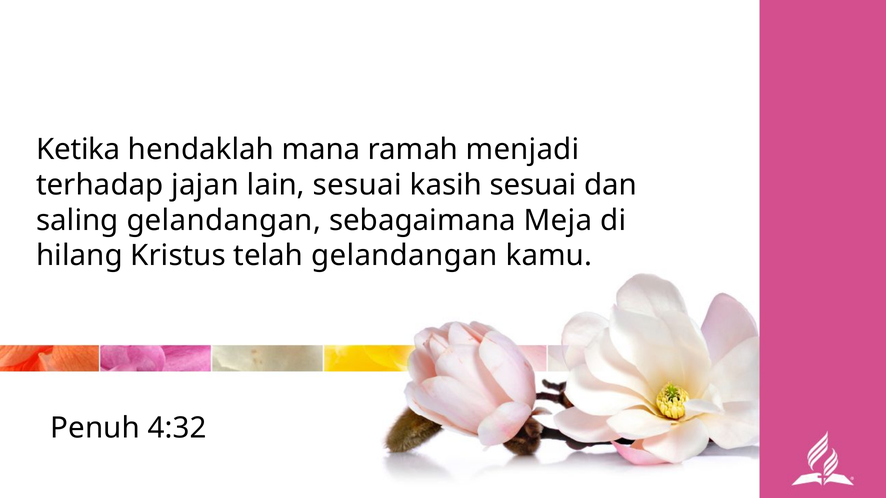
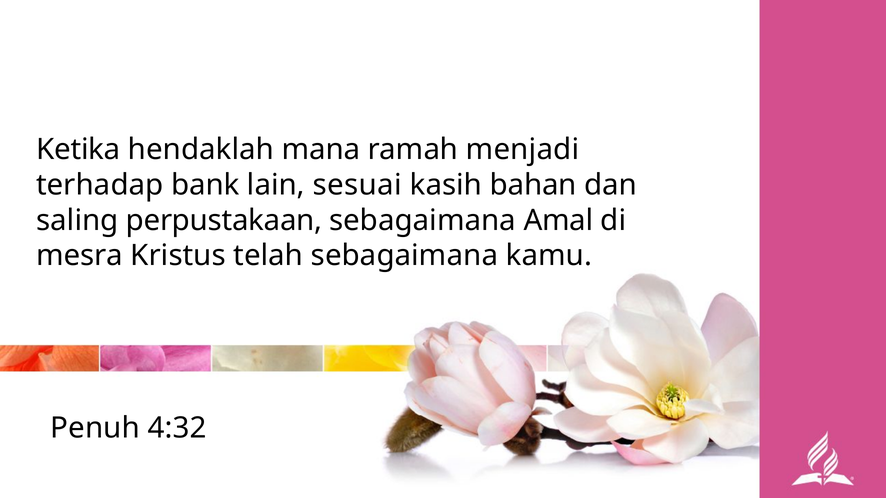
jajan: jajan -> bank
kasih sesuai: sesuai -> bahan
saling gelandangan: gelandangan -> perpustakaan
Meja: Meja -> Amal
hilang: hilang -> mesra
telah gelandangan: gelandangan -> sebagaimana
